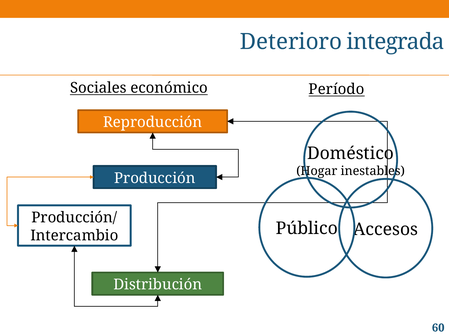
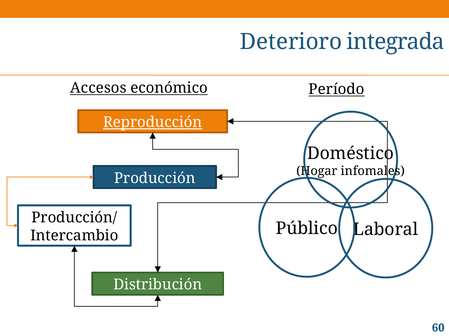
Sociales: Sociales -> Accesos
Reproducción underline: none -> present
inestables: inestables -> infomales
Accesos: Accesos -> Laboral
